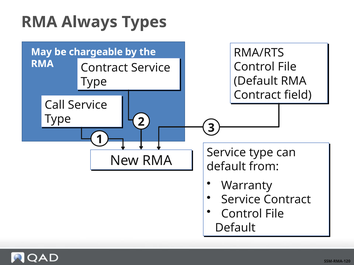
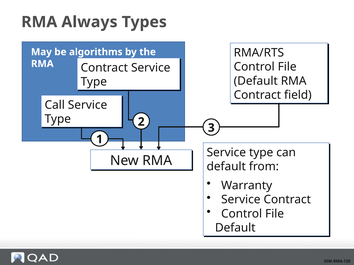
chargeable: chargeable -> algorithms
